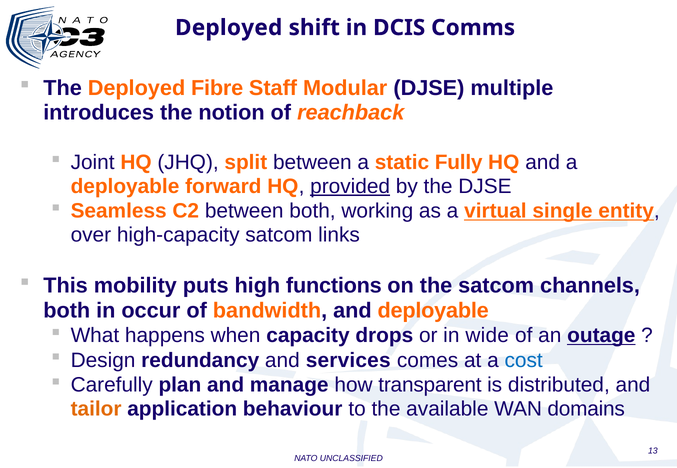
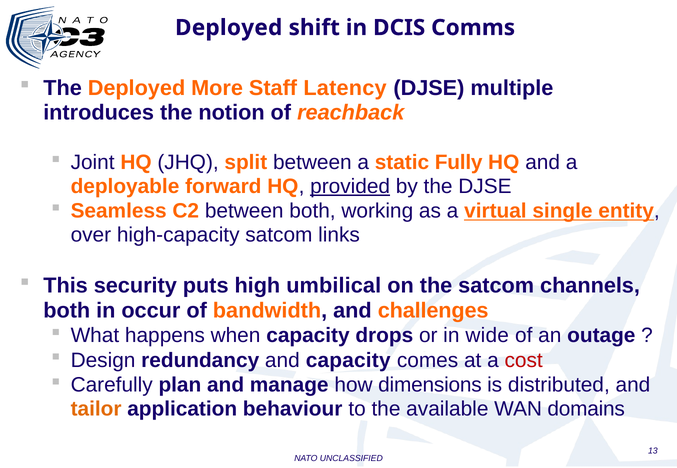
Fibre: Fibre -> More
Modular: Modular -> Latency
mobility: mobility -> security
functions: functions -> umbilical
and deployable: deployable -> challenges
outage underline: present -> none
and services: services -> capacity
cost colour: blue -> red
transparent: transparent -> dimensions
